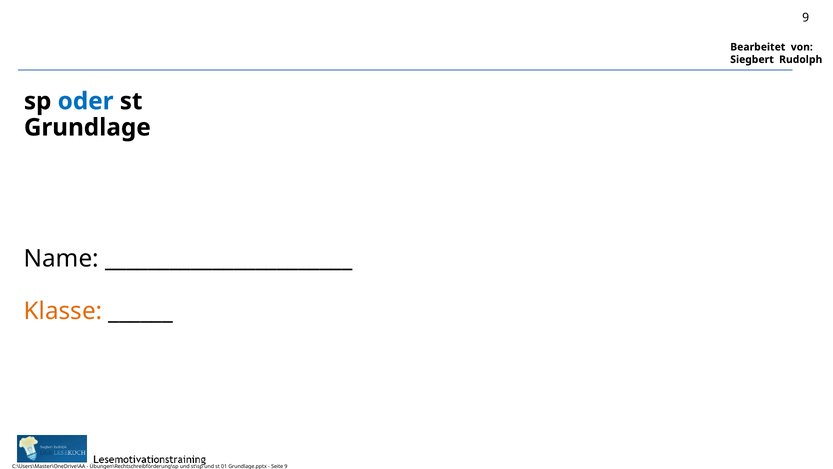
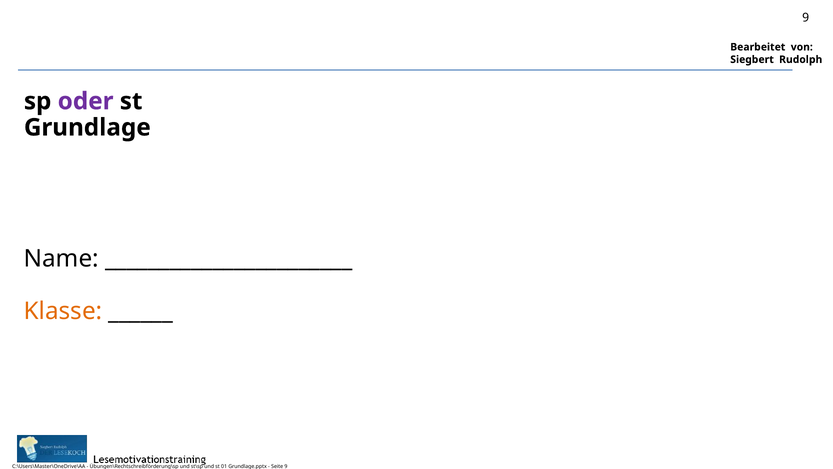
oder colour: blue -> purple
